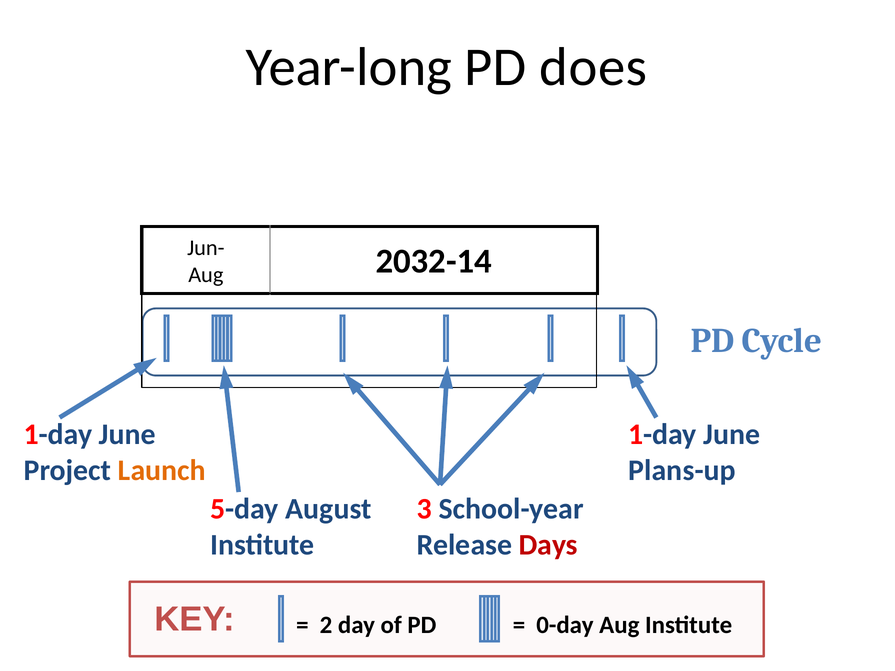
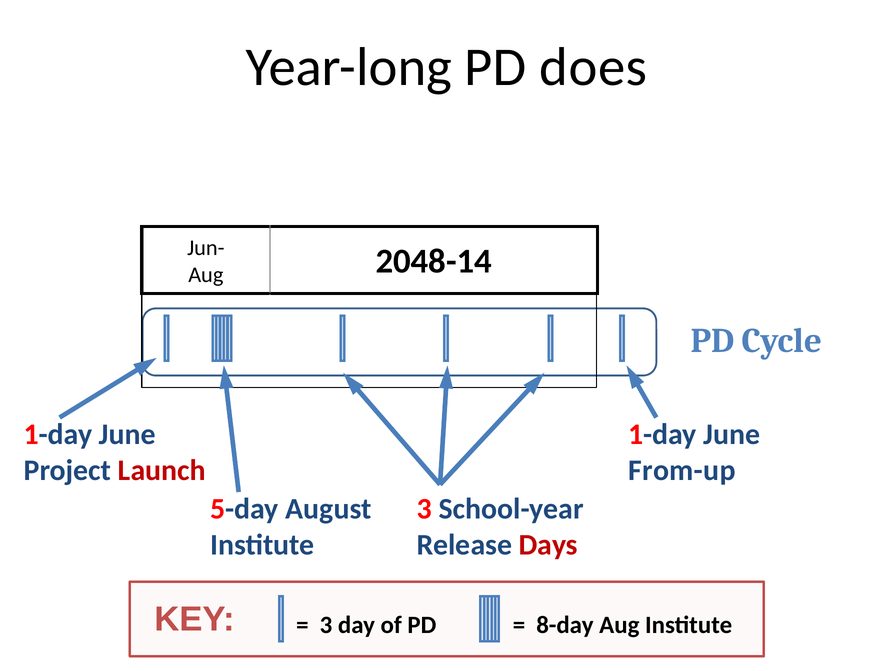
2032-14: 2032-14 -> 2048-14
Launch colour: orange -> red
Plans-up: Plans-up -> From-up
2 at (326, 625): 2 -> 3
0-day: 0-day -> 8-day
